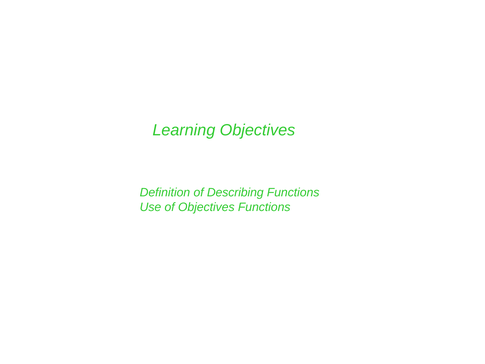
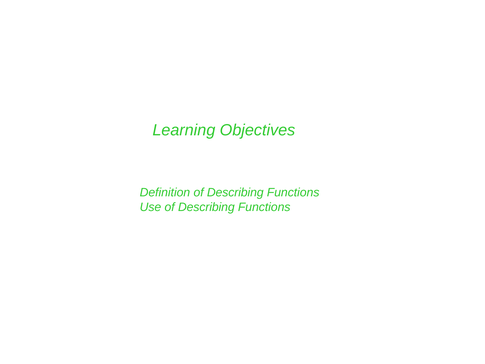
Use of Objectives: Objectives -> Describing
